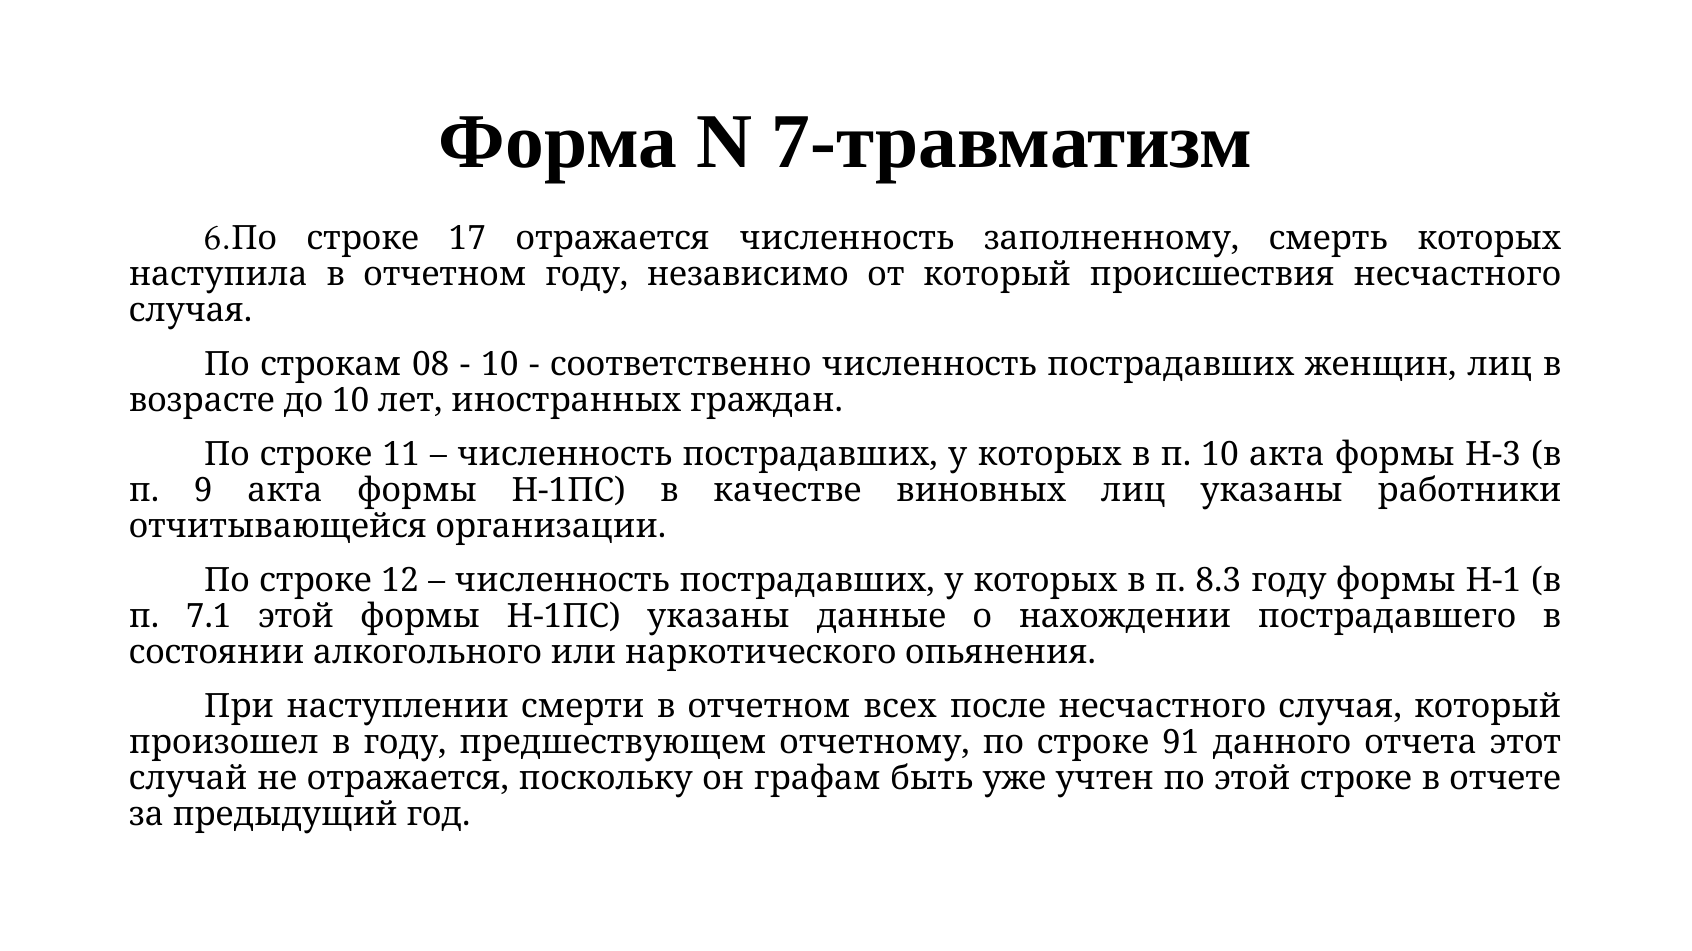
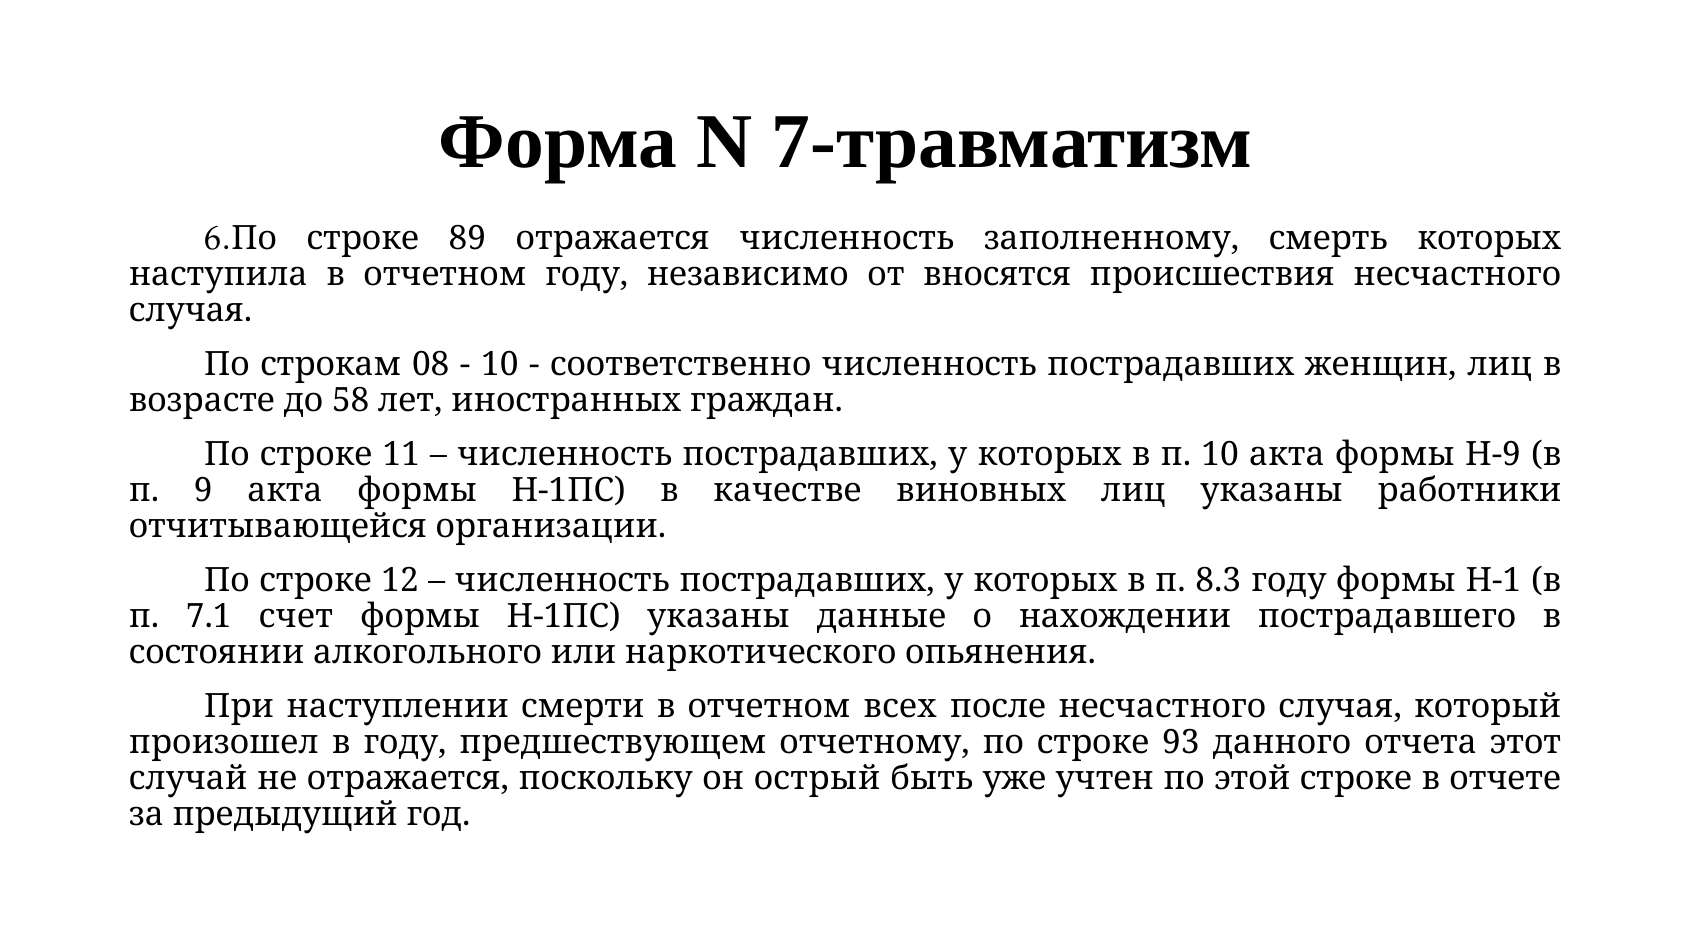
17: 17 -> 89
от который: который -> вносятся
до 10: 10 -> 58
Н-3: Н-3 -> Н-9
7.1 этой: этой -> счет
91: 91 -> 93
графам: графам -> острый
